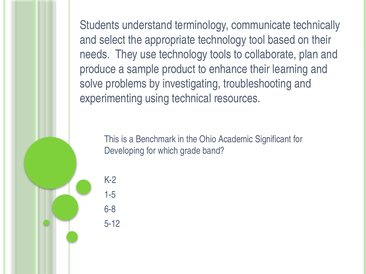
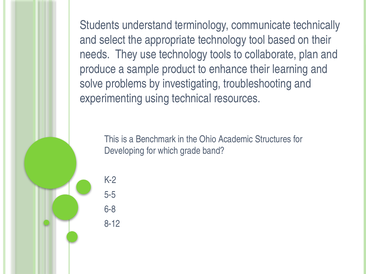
Significant: Significant -> Structures
1-5: 1-5 -> 5-5
5-12: 5-12 -> 8-12
